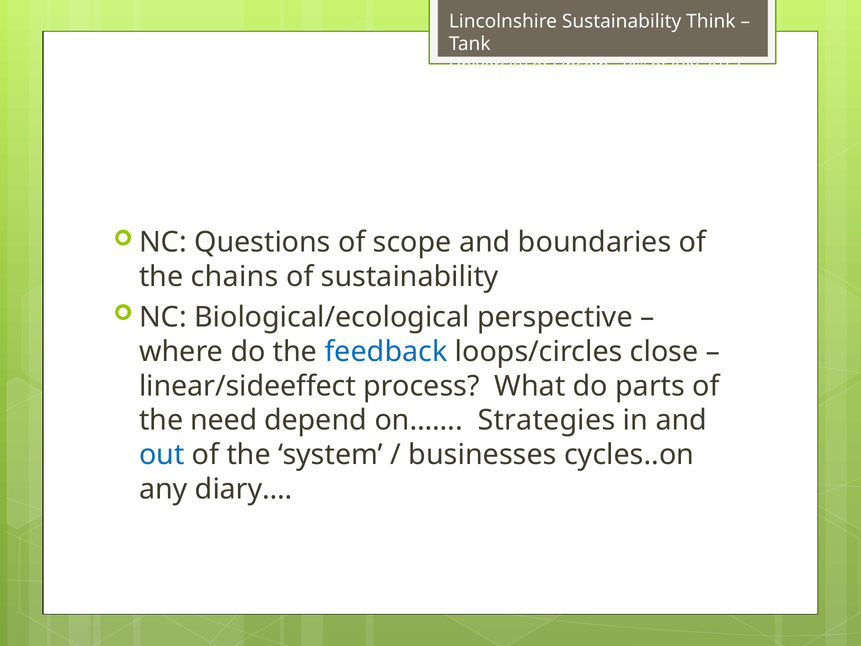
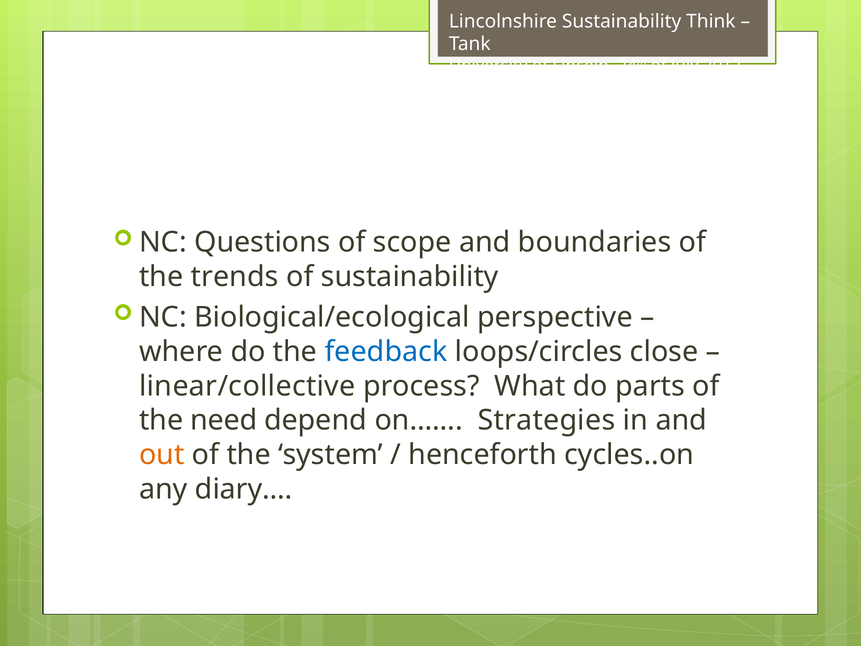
chains: chains -> trends
linear/sideeffect: linear/sideeffect -> linear/collective
out colour: blue -> orange
businesses: businesses -> henceforth
